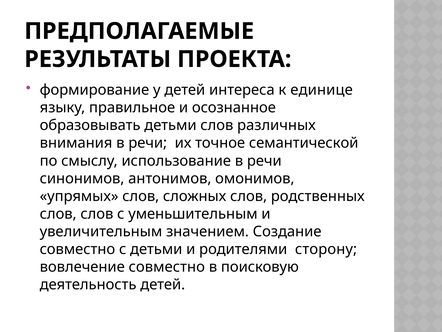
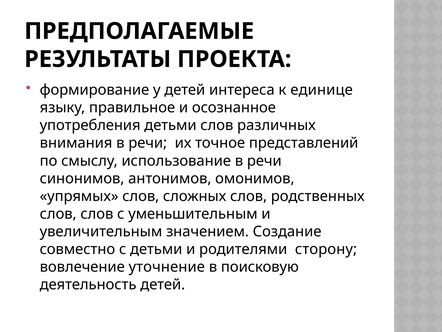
образовывать: образовывать -> употребления
семантической: семантической -> представлений
вовлечение совместно: совместно -> уточнение
